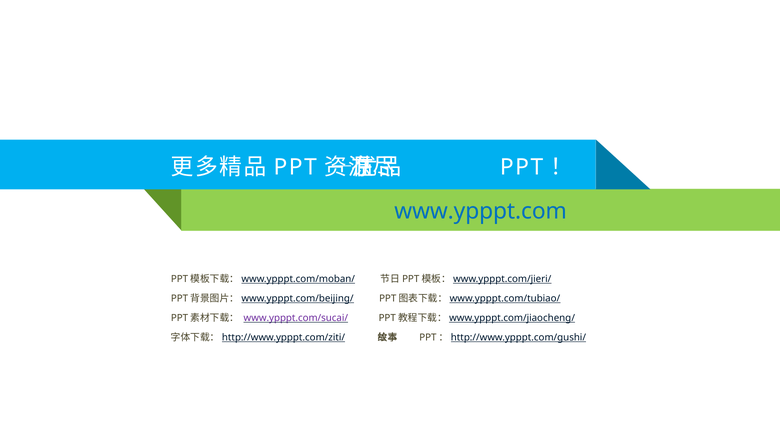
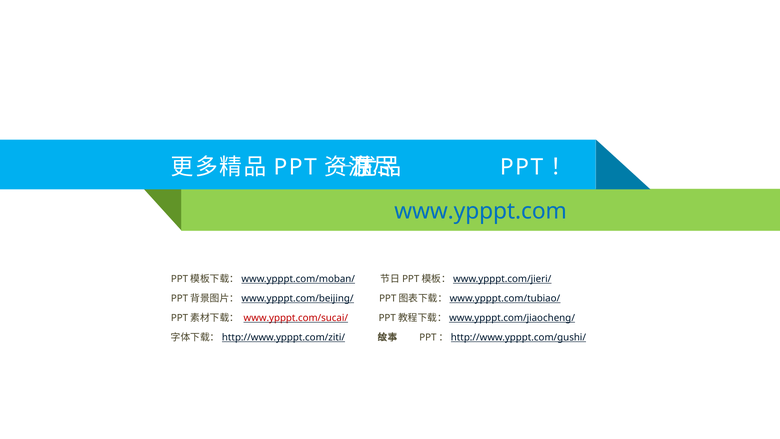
www.ypppt.com/sucai/ colour: purple -> red
